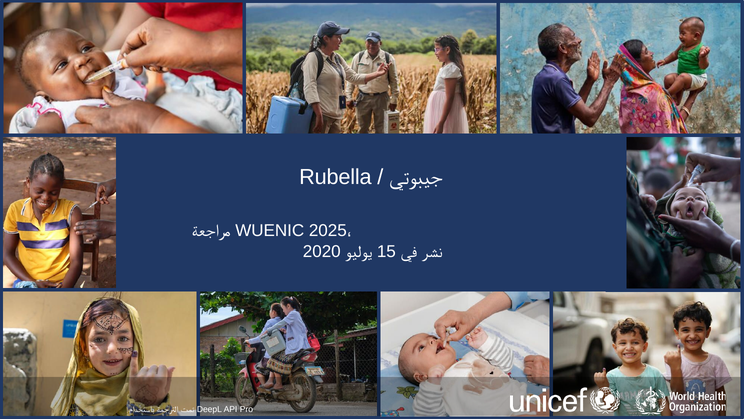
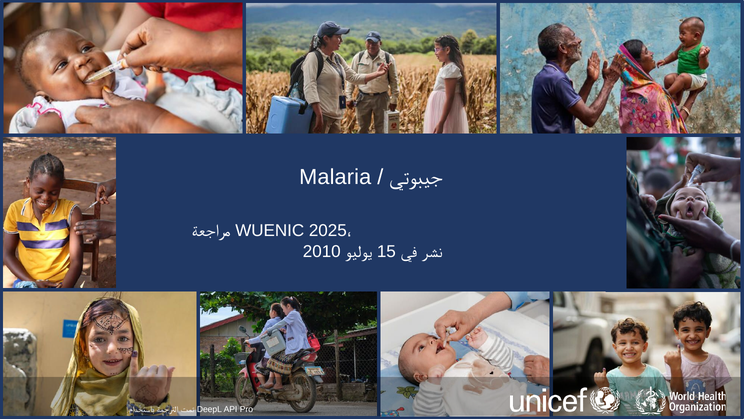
Rubella: Rubella -> Malaria
2020: 2020 -> 2010
